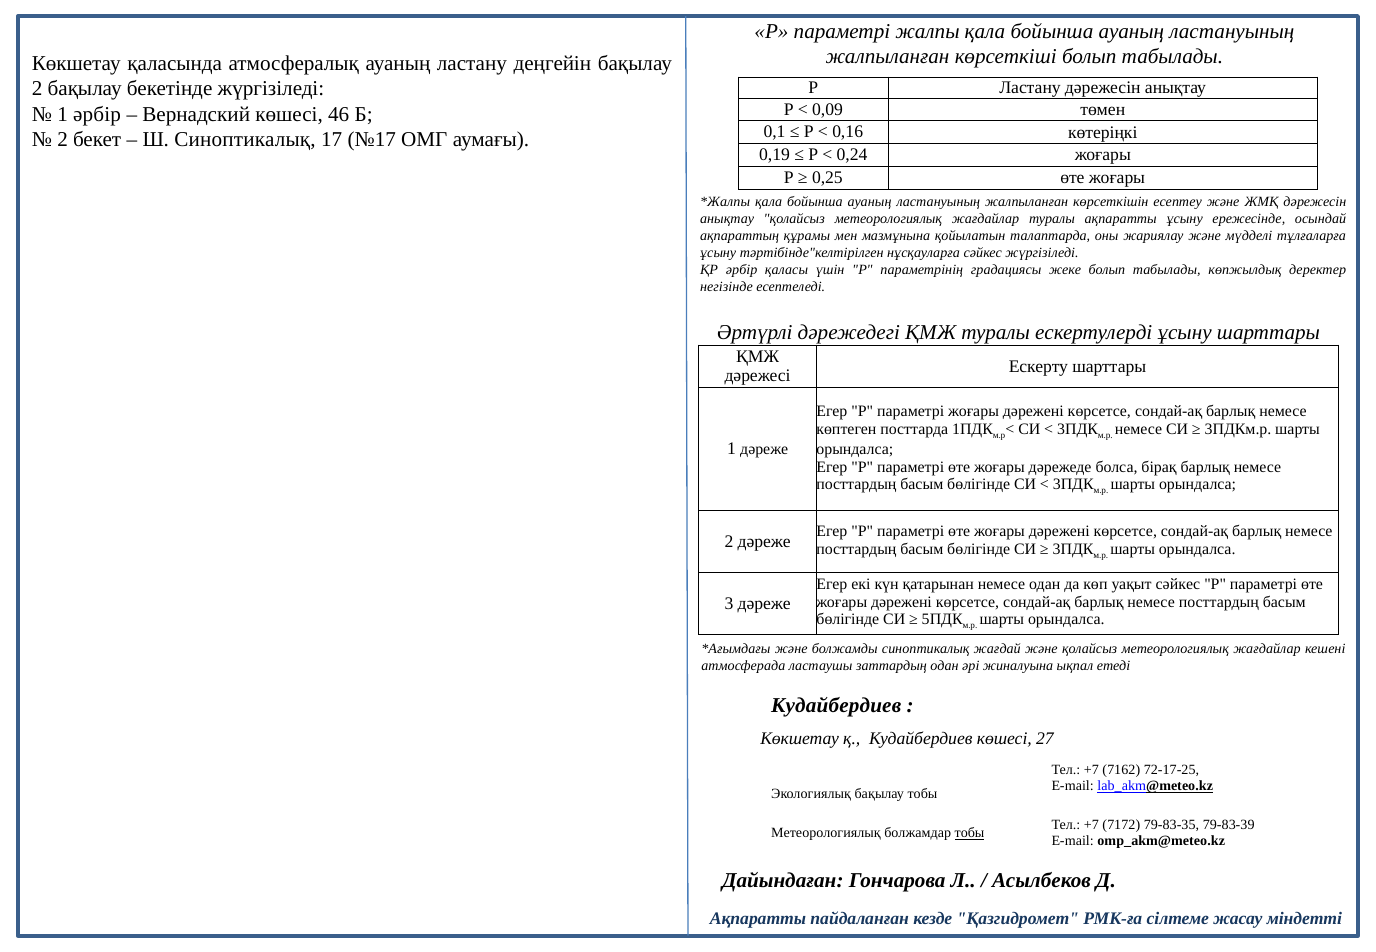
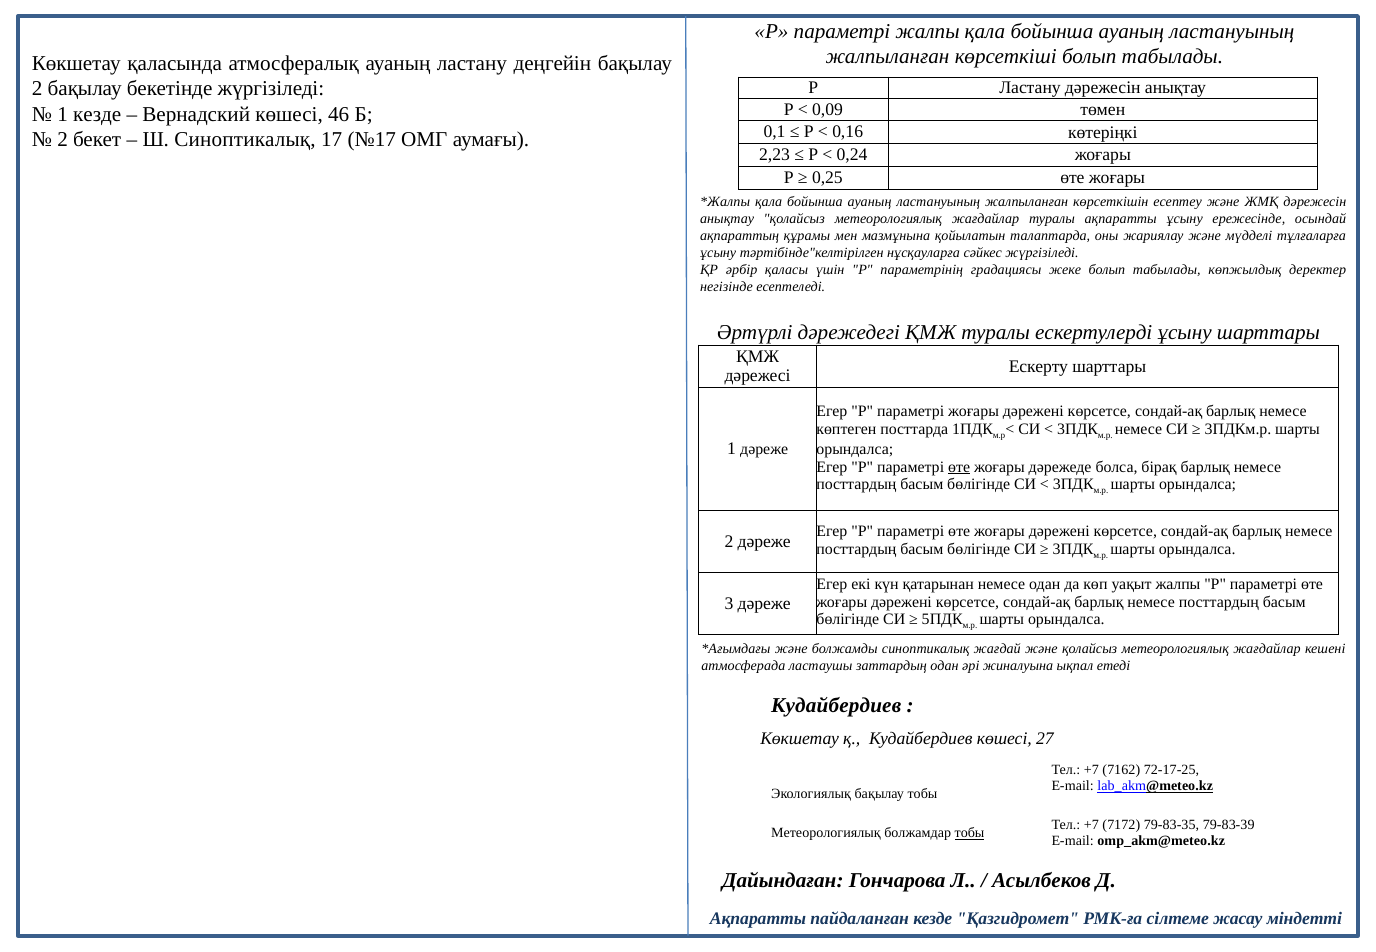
1 әрбір: әрбір -> кезде
0,19: 0,19 -> 2,23
өте at (959, 467) underline: none -> present
уақыт сәйкес: сәйкес -> жалпы
